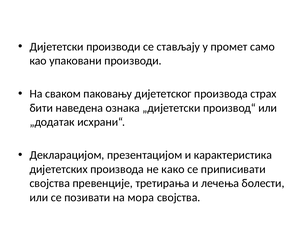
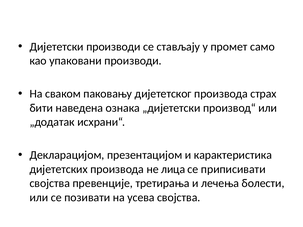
како: како -> лица
мора: мора -> усева
